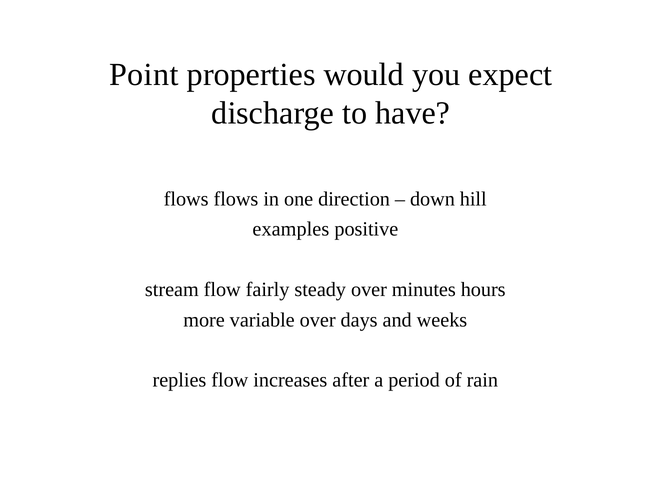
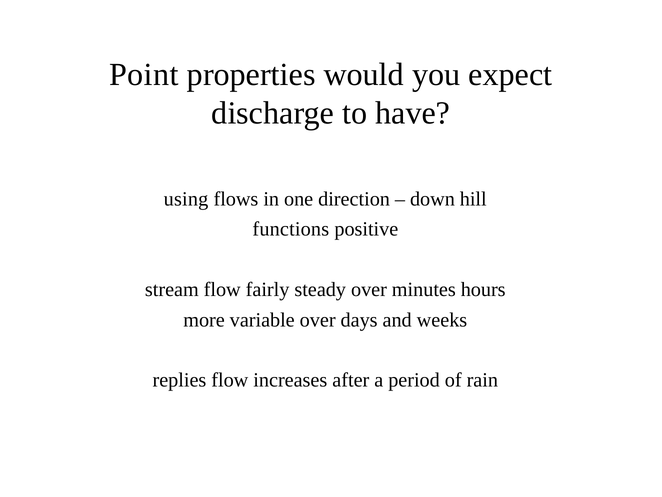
flows at (186, 199): flows -> using
examples: examples -> functions
